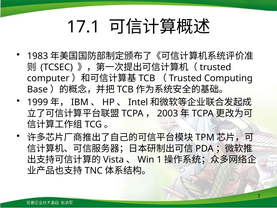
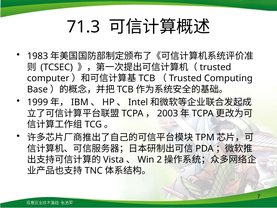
17.1: 17.1 -> 71.3
1: 1 -> 2
